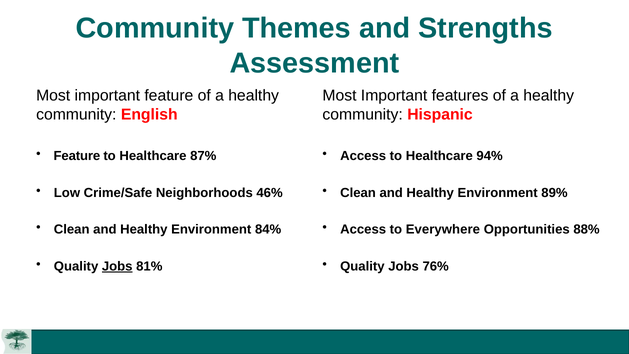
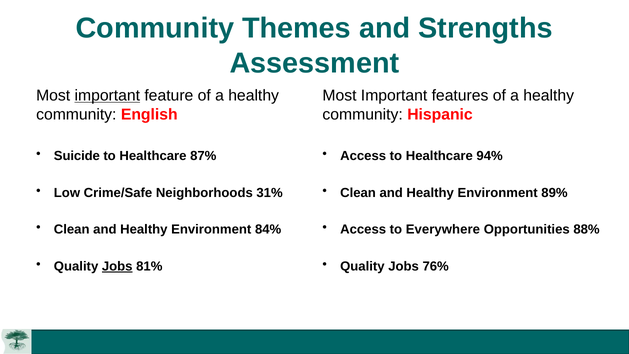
important at (107, 95) underline: none -> present
Feature at (77, 156): Feature -> Suicide
46%: 46% -> 31%
